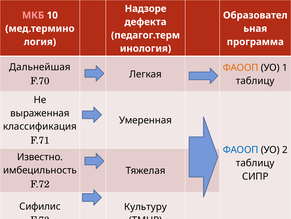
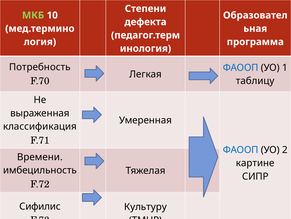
Надзоре: Надзоре -> Степени
МКБ colour: pink -> light green
Дальнейшая: Дальнейшая -> Потребность
ФАООП at (241, 67) colour: orange -> blue
Известно: Известно -> Времени
таблицу at (255, 163): таблицу -> картине
